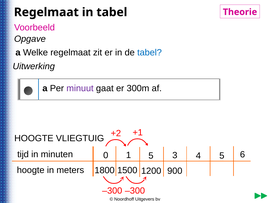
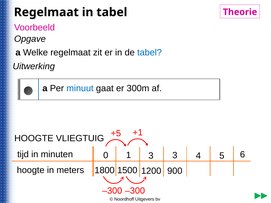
minuut colour: purple -> blue
+2: +2 -> +5
1 5: 5 -> 3
